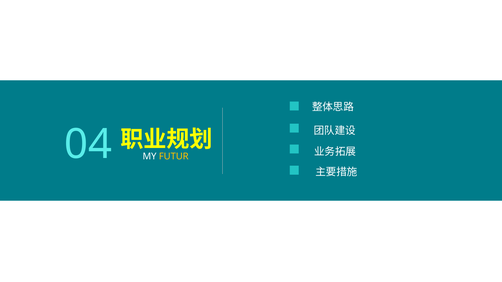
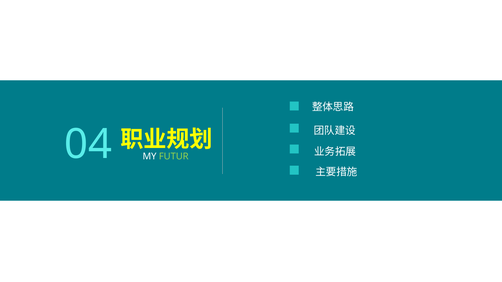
FUTUR colour: yellow -> light green
